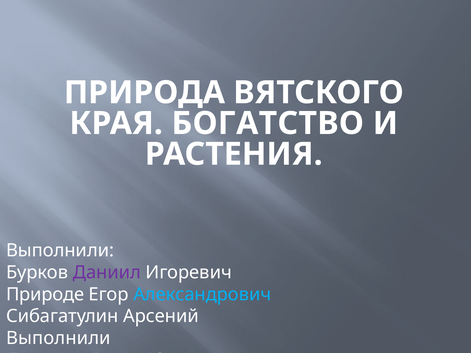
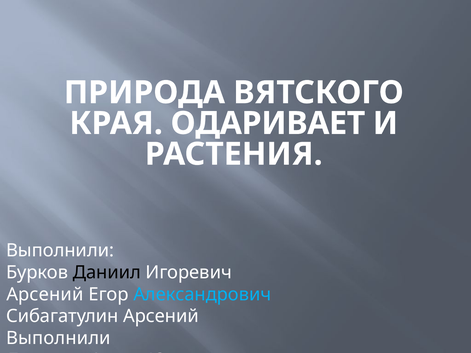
БОГАТСТВО: БОГАТСТВО -> ОДАРИВАЕТ
Даниил colour: purple -> black
Природе at (45, 295): Природе -> Арсений
